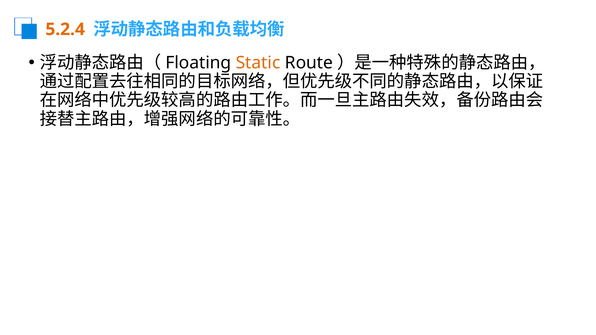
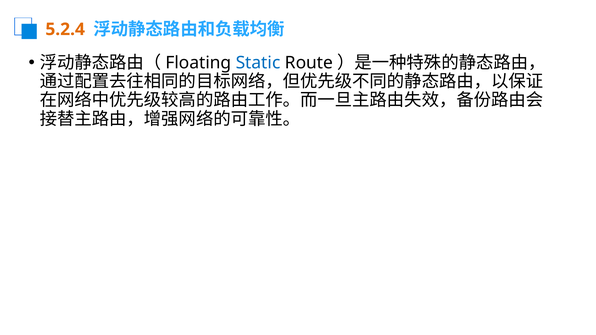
Static colour: orange -> blue
